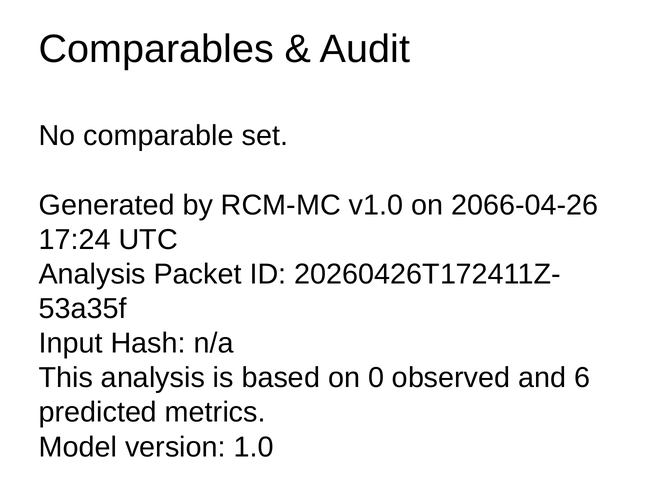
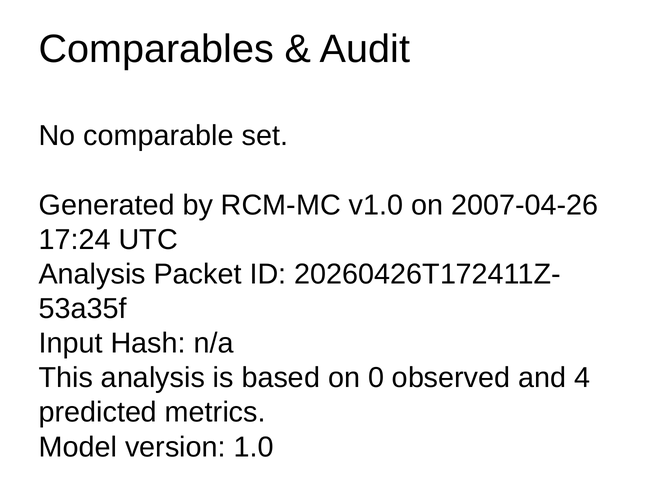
2066-04-26: 2066-04-26 -> 2007-04-26
6: 6 -> 4
